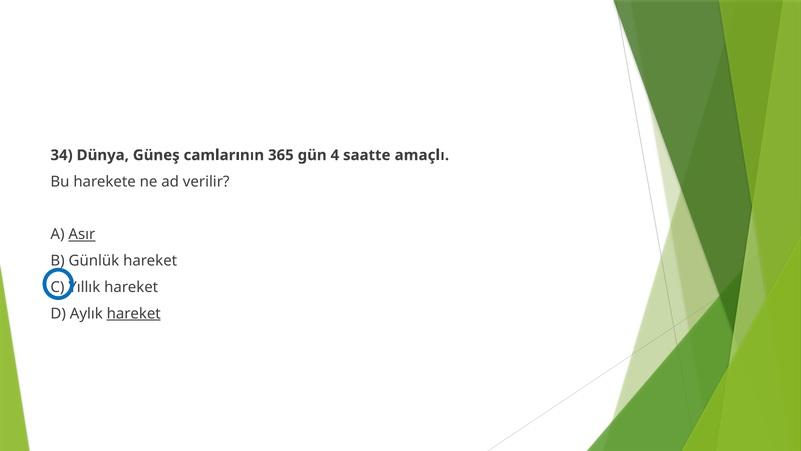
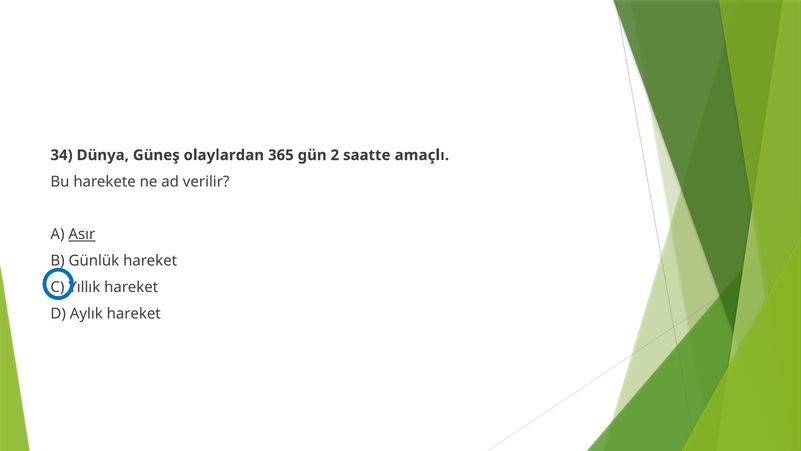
camlarının: camlarının -> olaylardan
4: 4 -> 2
hareket at (134, 313) underline: present -> none
